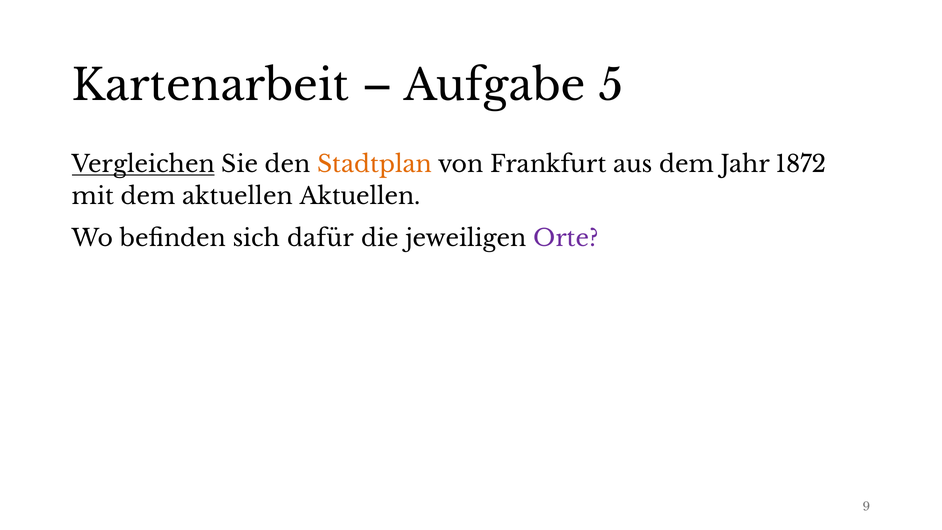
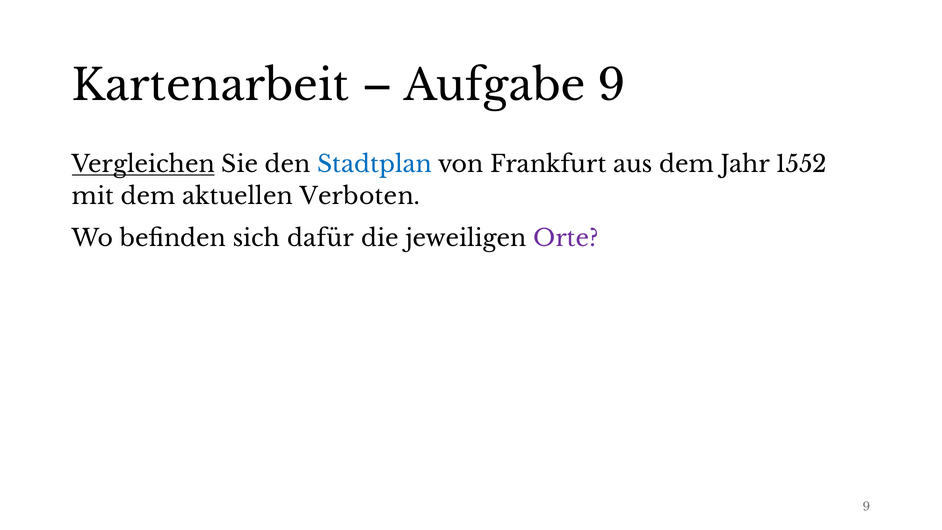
Aufgabe 5: 5 -> 9
Stadtplan colour: orange -> blue
1872: 1872 -> 1552
aktuellen Aktuellen: Aktuellen -> Verboten
